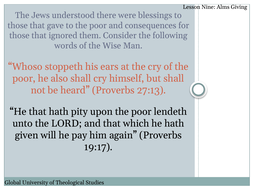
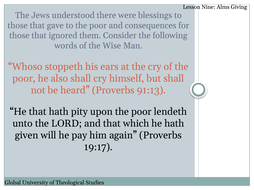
27:13: 27:13 -> 91:13
